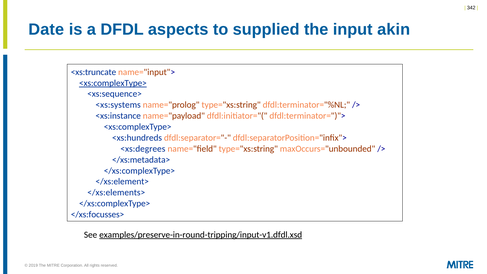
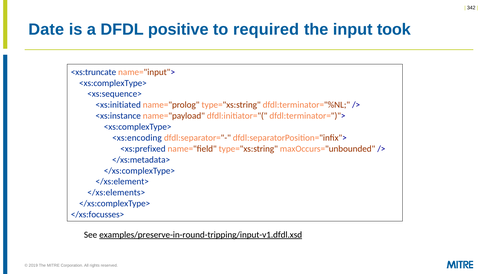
aspects: aspects -> positive
supplied: supplied -> required
akin: akin -> took
<xs:complexType> at (113, 83) underline: present -> none
<xs:systems: <xs:systems -> <xs:initiated
<xs:hundreds: <xs:hundreds -> <xs:encoding
<xs:degrees: <xs:degrees -> <xs:prefixed
